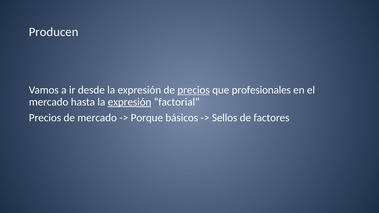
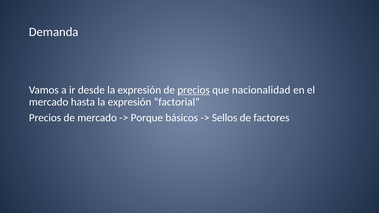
Producen: Producen -> Demanda
profesionales: profesionales -> nacionalidad
expresión at (130, 102) underline: present -> none
